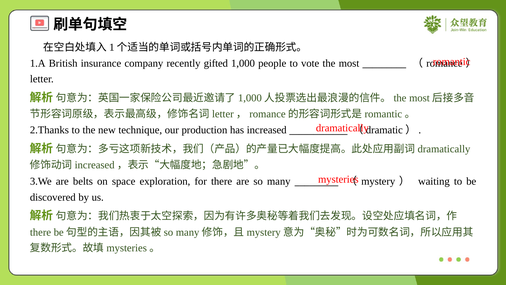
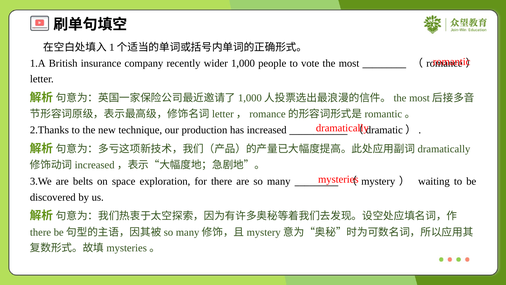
gifted: gifted -> wider
